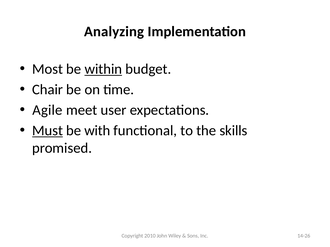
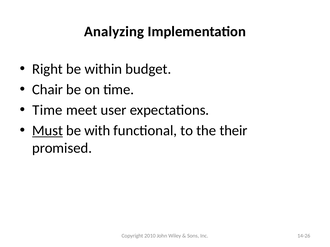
Most: Most -> Right
within underline: present -> none
Agile at (47, 110): Agile -> Time
skills: skills -> their
